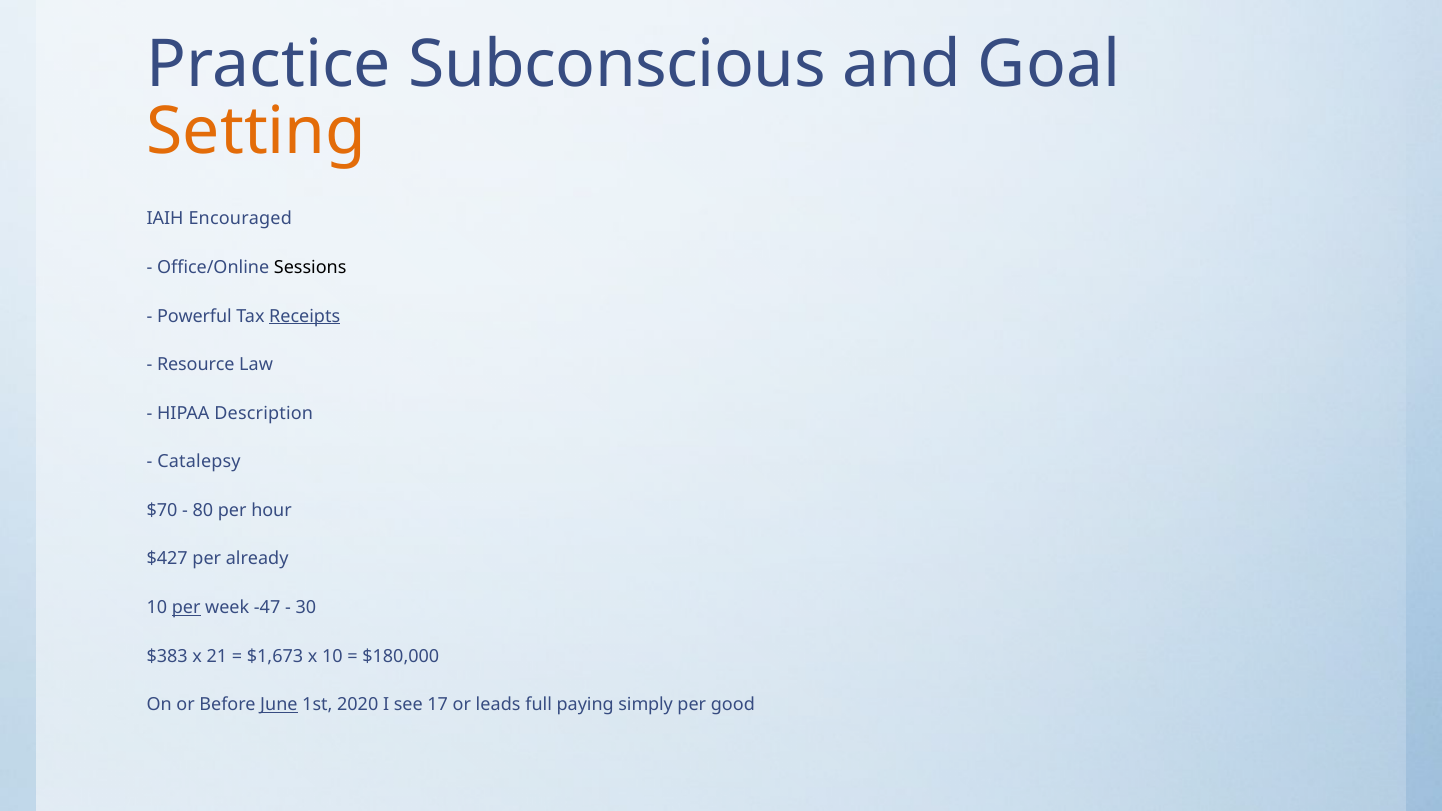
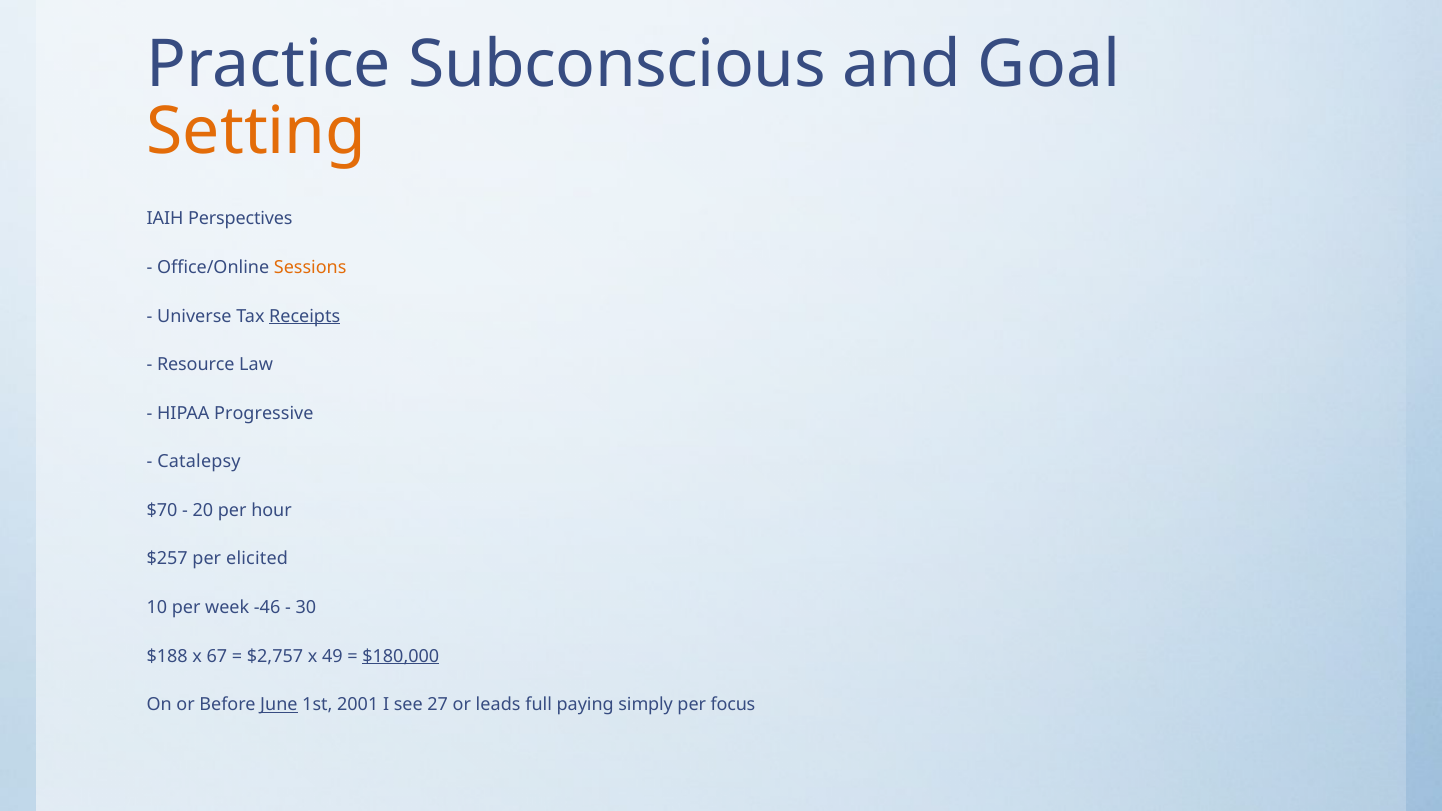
Encouraged: Encouraged -> Perspectives
Sessions colour: black -> orange
Powerful: Powerful -> Universe
Description: Description -> Progressive
80: 80 -> 20
$427: $427 -> $257
already: already -> elicited
per at (186, 608) underline: present -> none
-47: -47 -> -46
$383: $383 -> $188
21: 21 -> 67
$1,673: $1,673 -> $2,757
x 10: 10 -> 49
$180,000 underline: none -> present
2020: 2020 -> 2001
17: 17 -> 27
good: good -> focus
